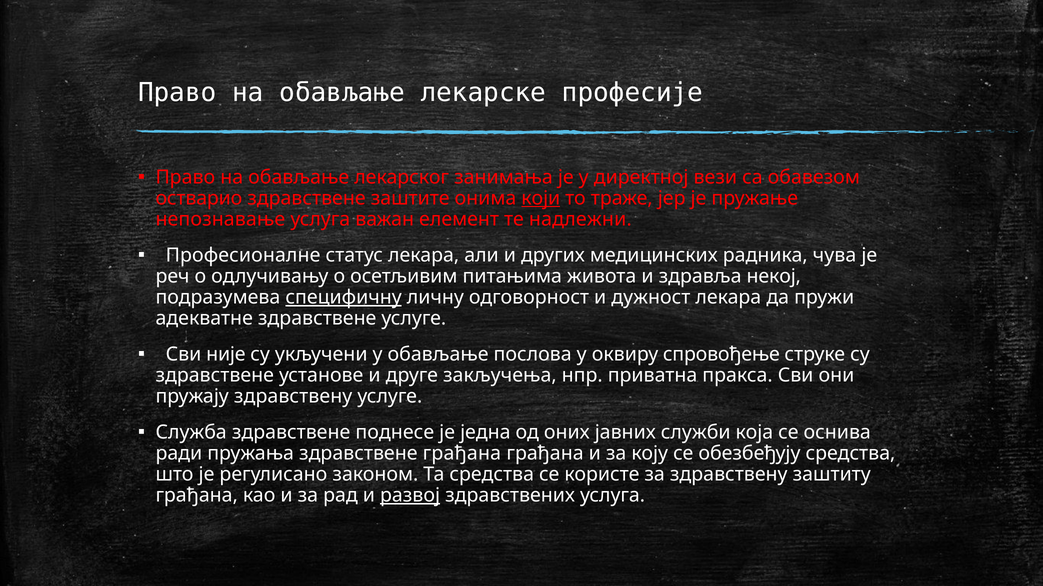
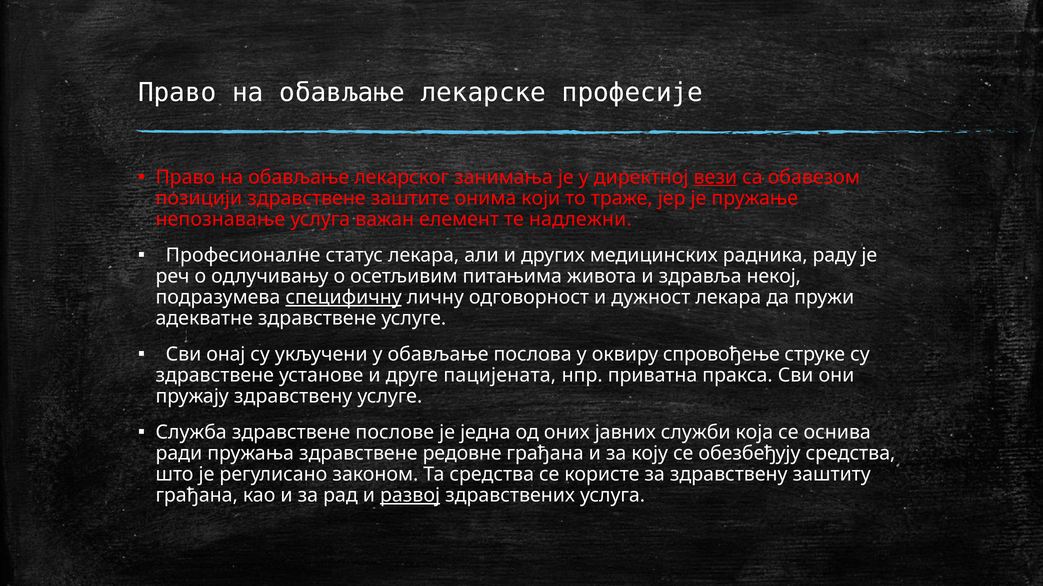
вези underline: none -> present
остварио: остварио -> позицији
који underline: present -> none
чува: чува -> раду
није: није -> онај
закључења: закључења -> пацијената
поднесе: поднесе -> послове
здравствене грађана: грађана -> редовне
